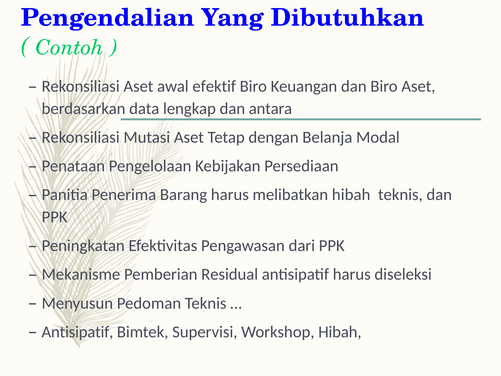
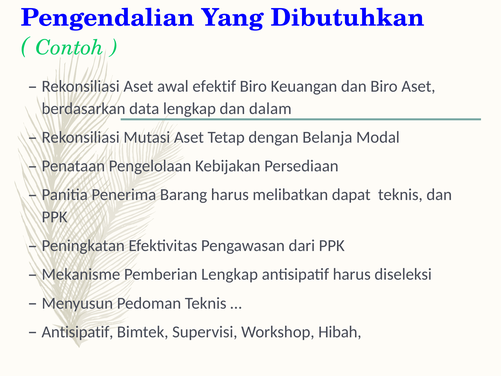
antara: antara -> dalam
melibatkan hibah: hibah -> dapat
Pemberian Residual: Residual -> Lengkap
